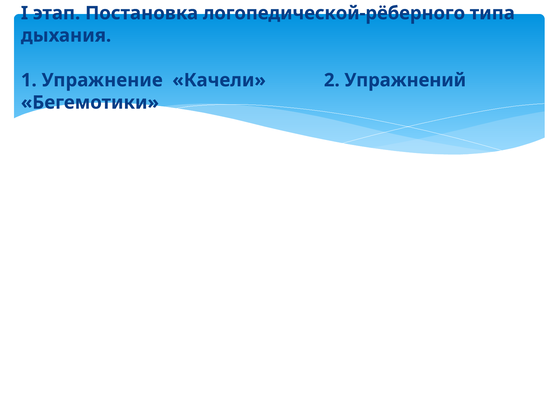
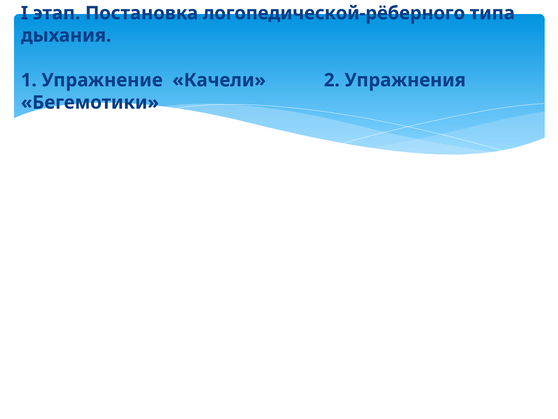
Упражнений: Упражнений -> Упражнения
